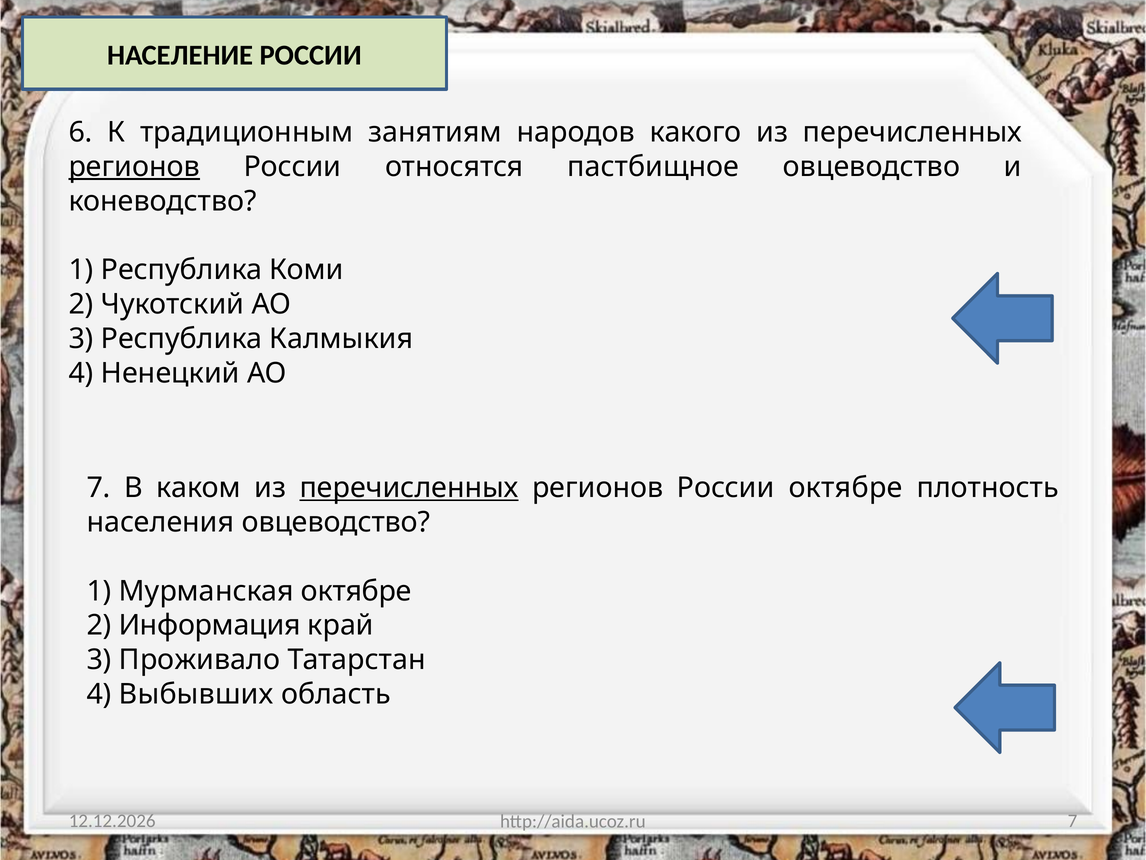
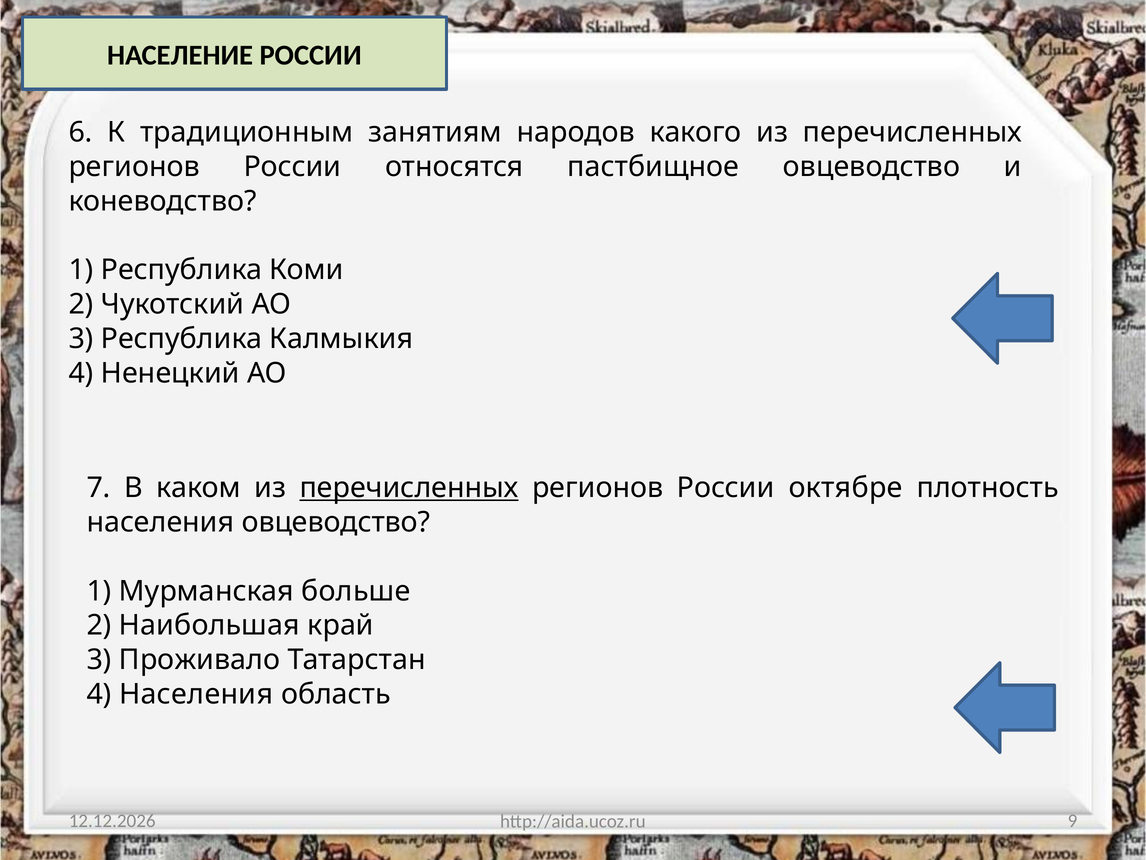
регионов at (134, 167) underline: present -> none
Мурманская октябре: октябре -> больше
Информация: Информация -> Наибольшая
4 Выбывших: Выбывших -> Населения
http://aida.ucoz.ru 7: 7 -> 9
